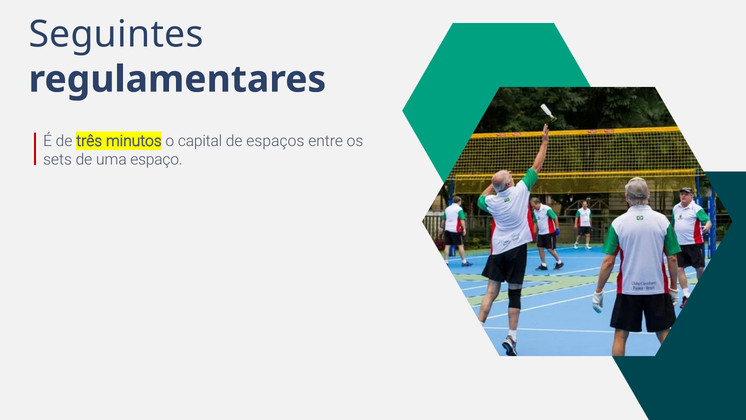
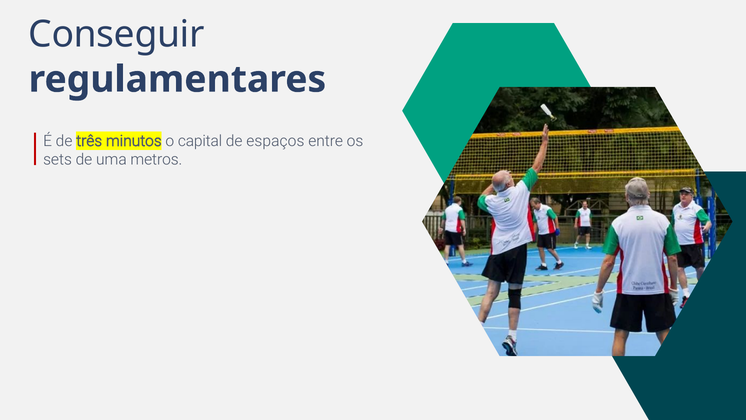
Seguintes: Seguintes -> Conseguir
espaço: espaço -> metros
